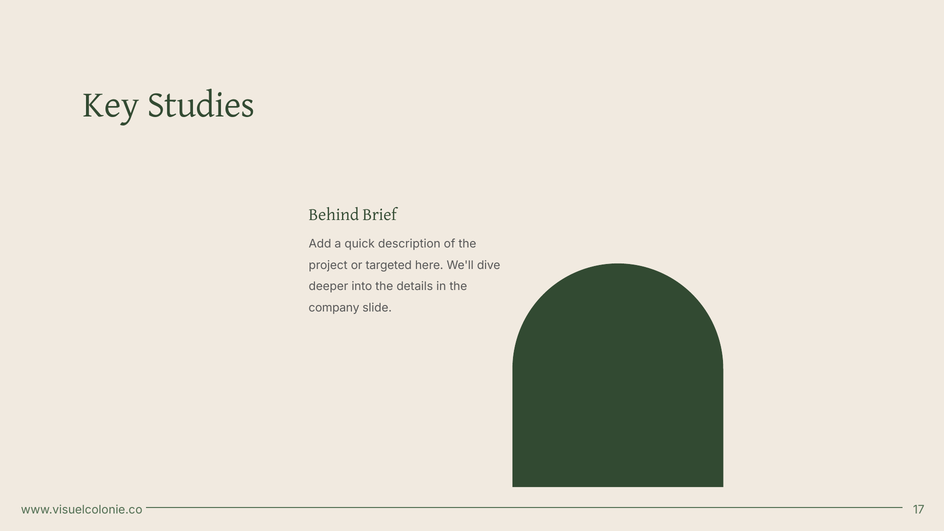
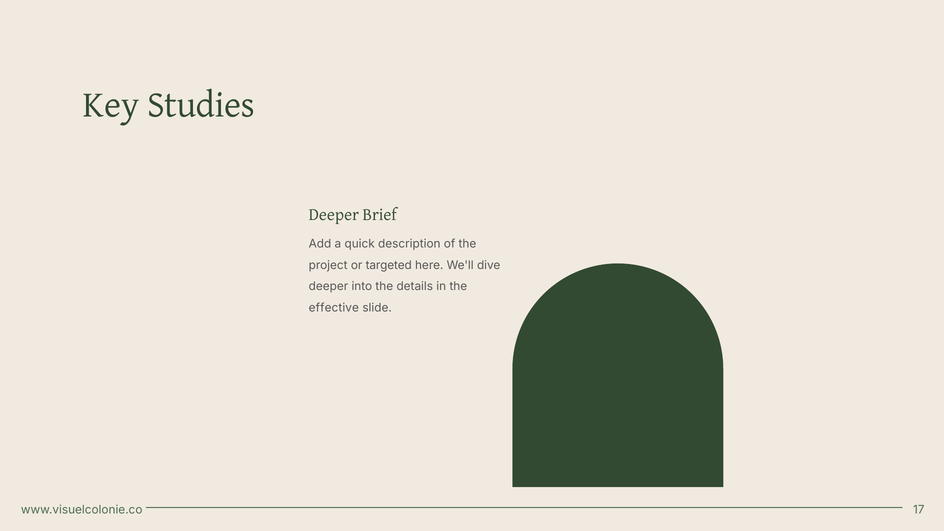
Behind at (334, 215): Behind -> Deeper
company: company -> effective
